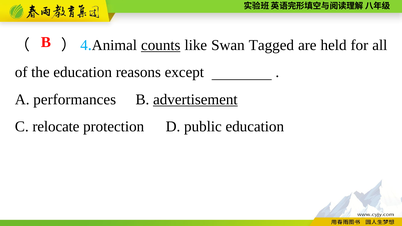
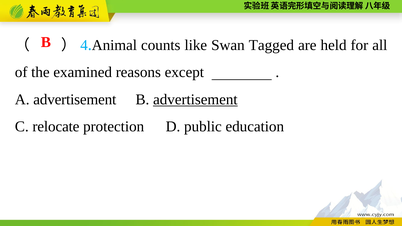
counts underline: present -> none
the education: education -> examined
A performances: performances -> advertisement
